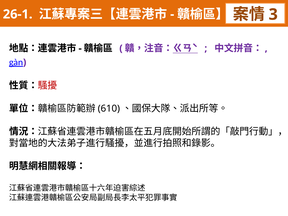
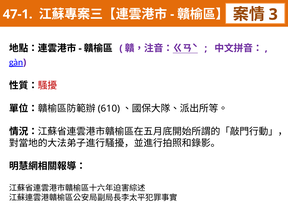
26-1: 26-1 -> 47-1
